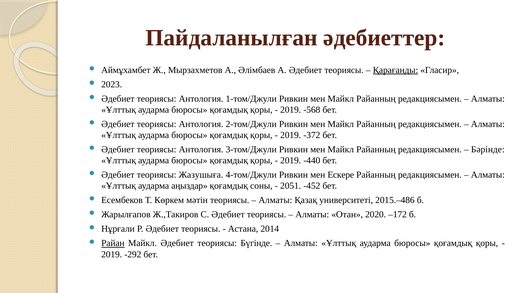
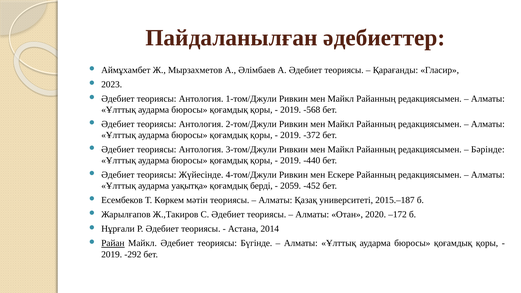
Қарағанды underline: present -> none
Жазушыға: Жазушыға -> Жүйесінде
аңыздар: аңыздар -> уақытқа
соны: соны -> берді
2051: 2051 -> 2059
2015.–486: 2015.–486 -> 2015.–187
